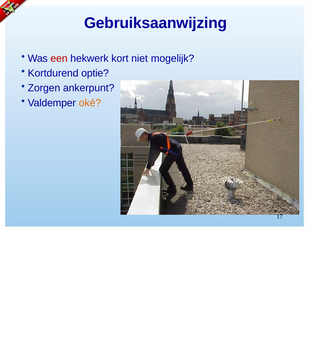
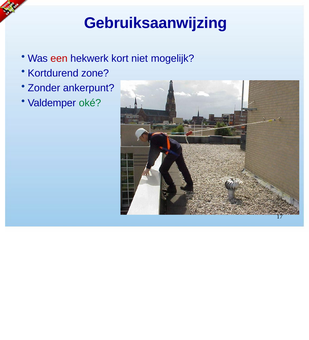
optie: optie -> zone
Zorgen: Zorgen -> Zonder
oké colour: orange -> green
